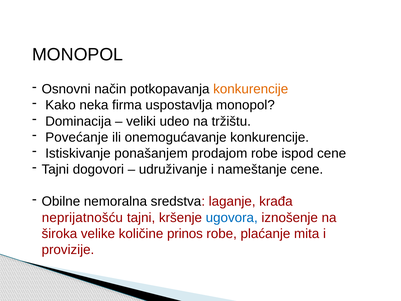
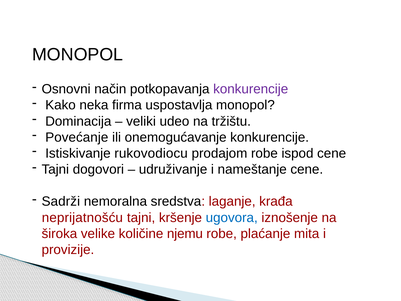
konkurencije at (251, 89) colour: orange -> purple
ponašanjem: ponašanjem -> rukovodiocu
Obilne: Obilne -> Sadrži
prinos: prinos -> njemu
